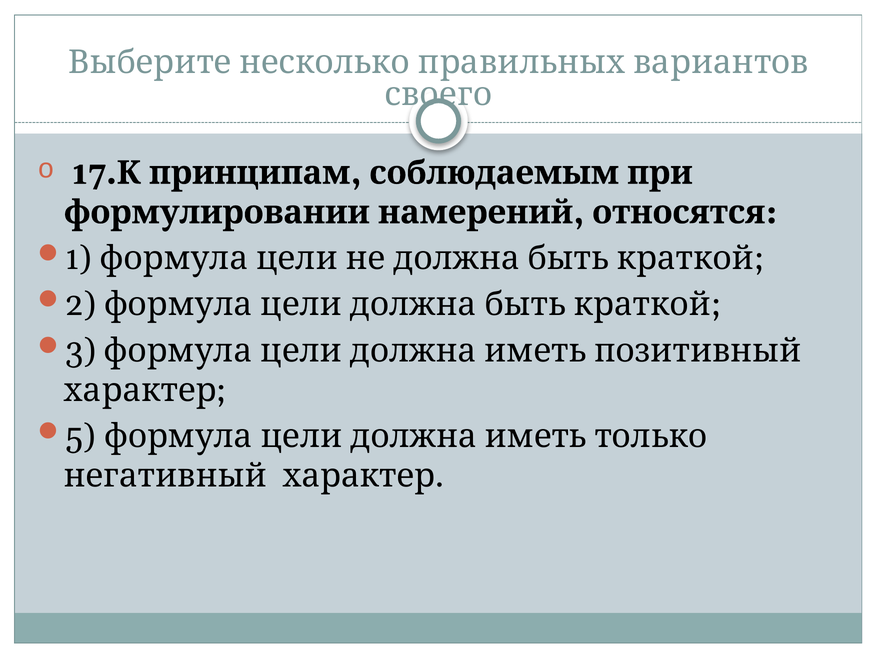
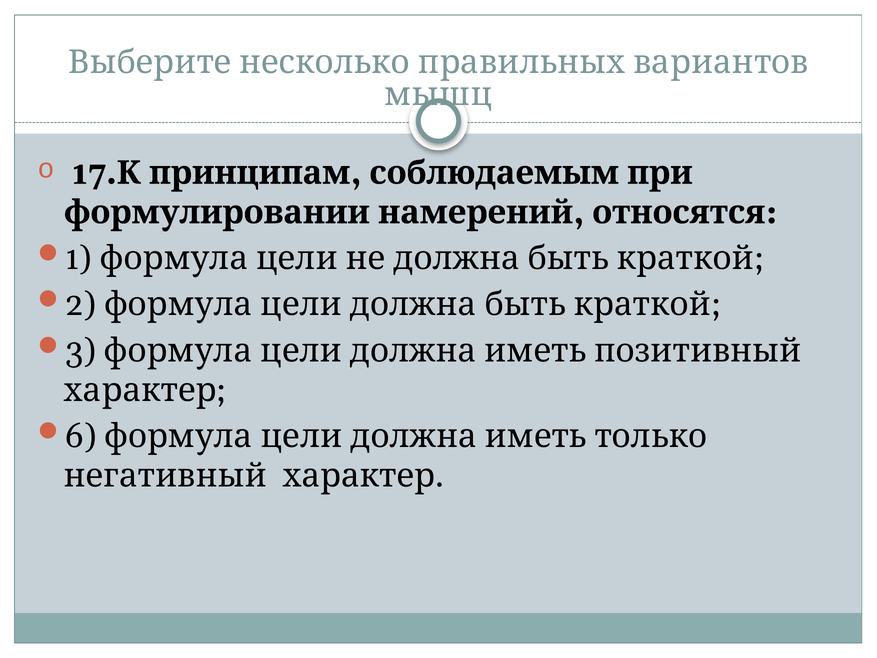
своего: своего -> мышц
5: 5 -> 6
